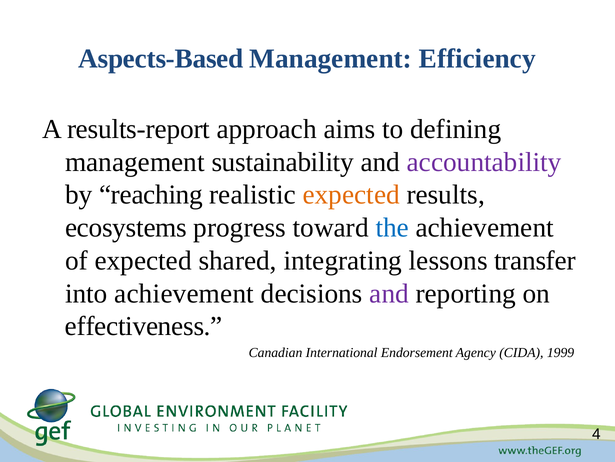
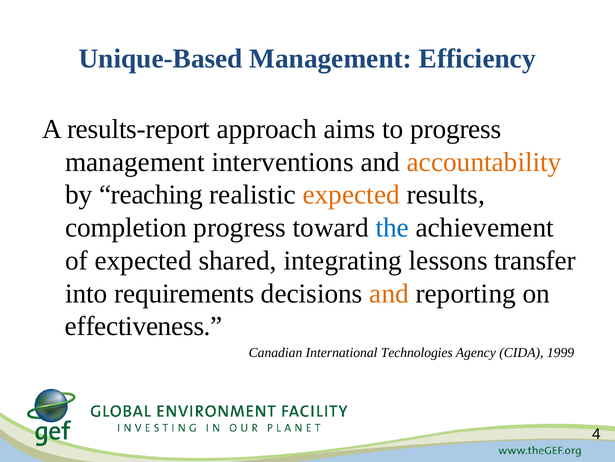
Aspects-Based: Aspects-Based -> Unique-Based
to defining: defining -> progress
sustainability: sustainability -> interventions
accountability colour: purple -> orange
ecosystems: ecosystems -> completion
into achievement: achievement -> requirements
and at (389, 293) colour: purple -> orange
Endorsement: Endorsement -> Technologies
